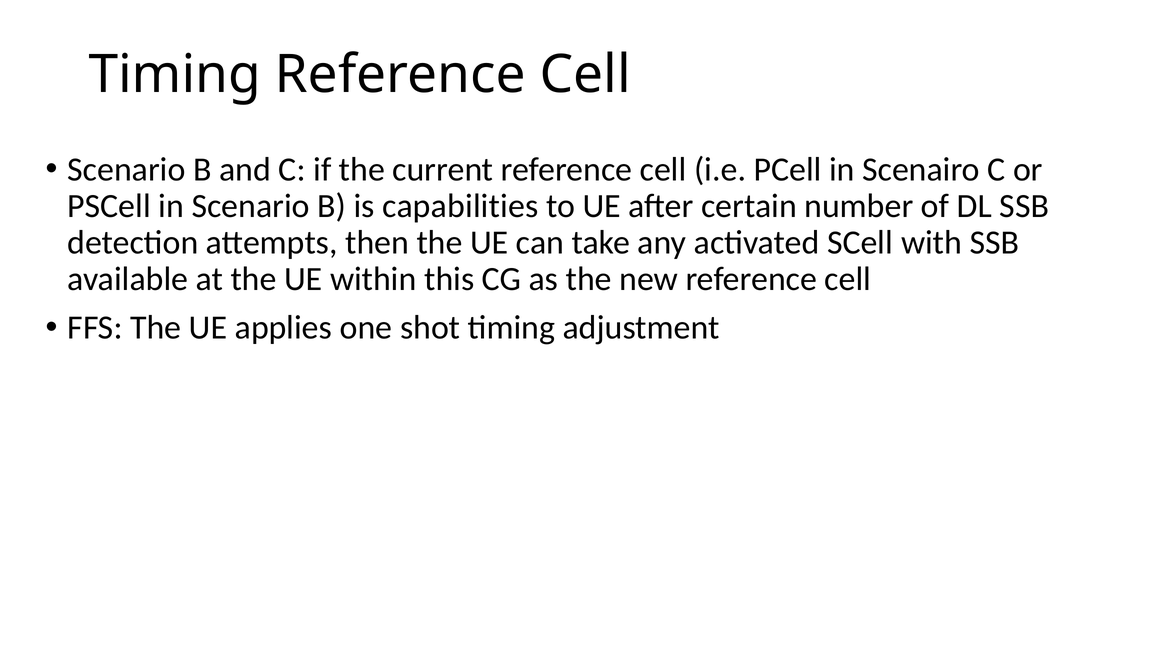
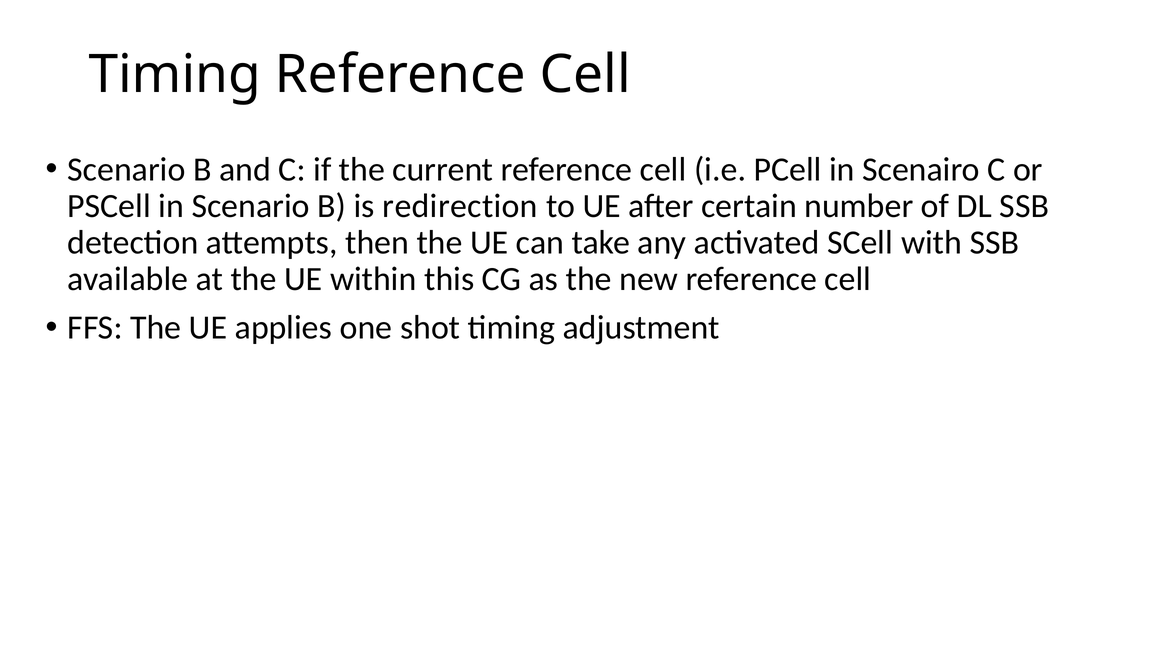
capabilities: capabilities -> redirection
